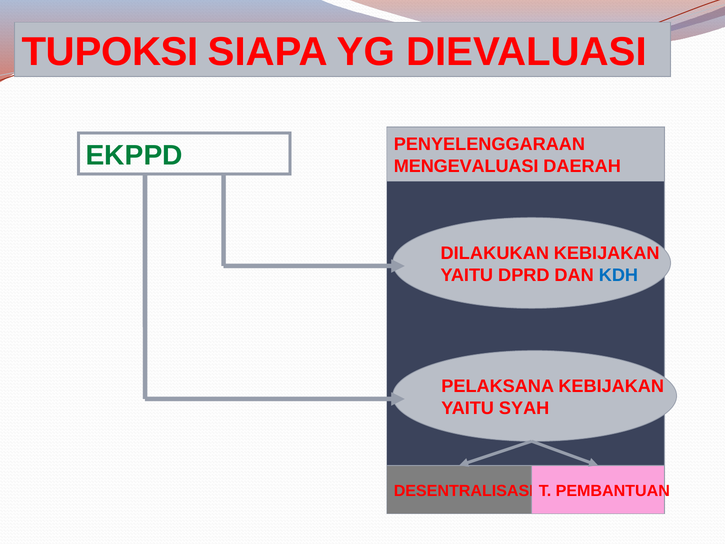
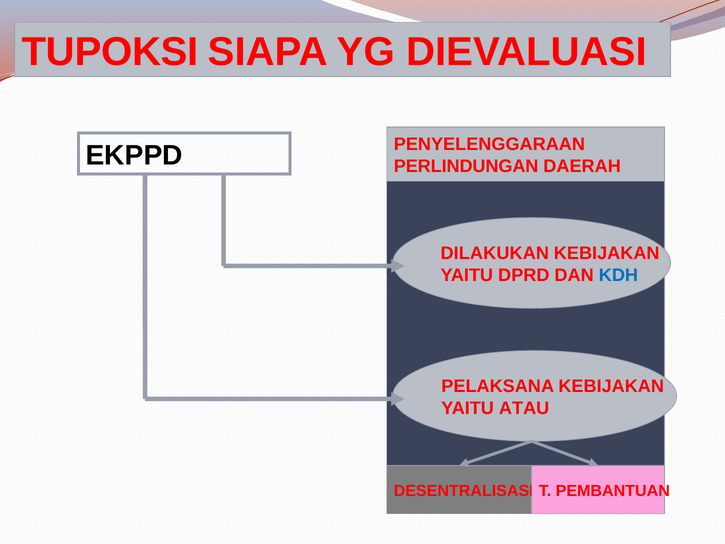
EKPPD colour: green -> black
MENGEVALUASI: MENGEVALUASI -> PERLINDUNGAN
SYAH: SYAH -> ATAU
